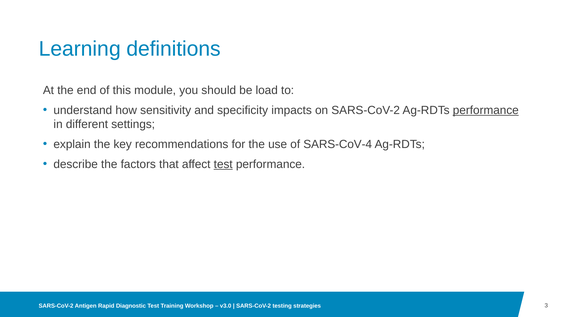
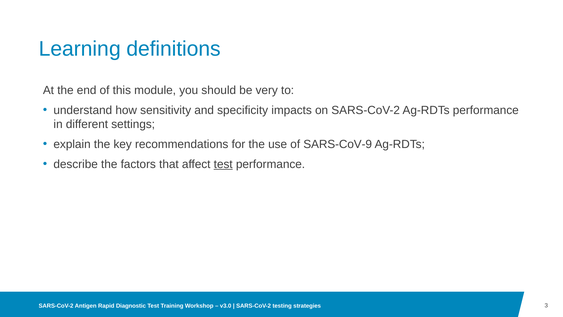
load: load -> very
performance at (486, 110) underline: present -> none
SARS-CoV-4: SARS-CoV-4 -> SARS-CoV-9
